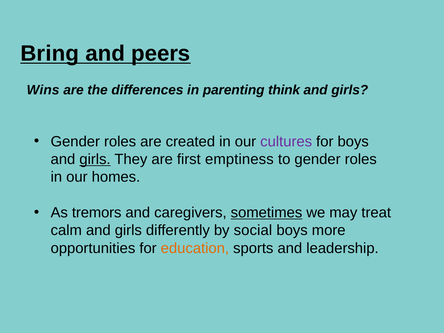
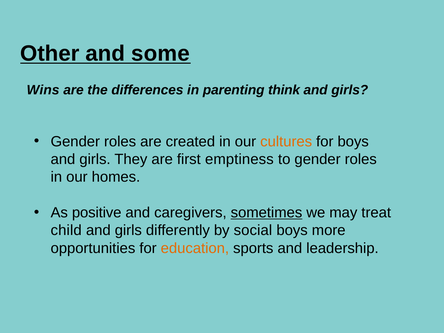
Bring: Bring -> Other
peers: peers -> some
cultures colour: purple -> orange
girls at (95, 159) underline: present -> none
tremors: tremors -> positive
calm: calm -> child
